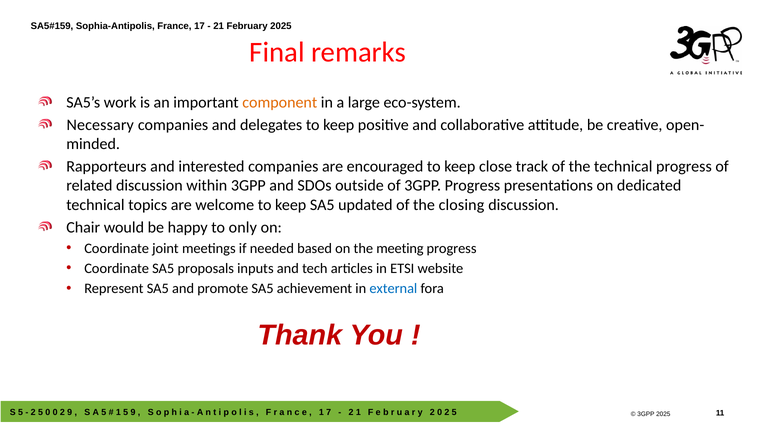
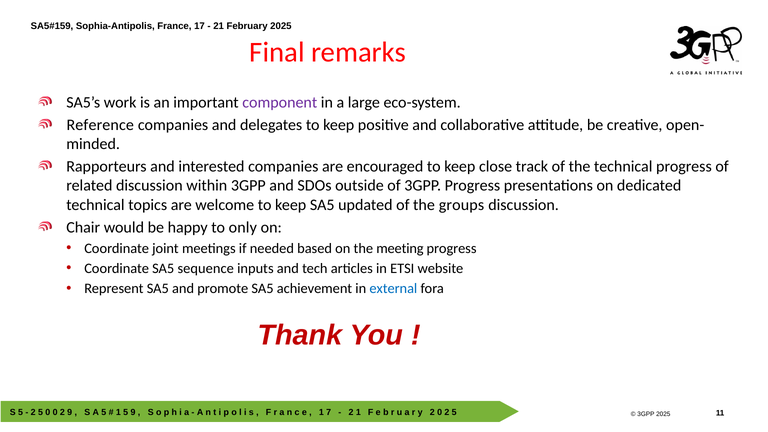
component colour: orange -> purple
Necessary: Necessary -> Reference
closing: closing -> groups
proposals: proposals -> sequence
